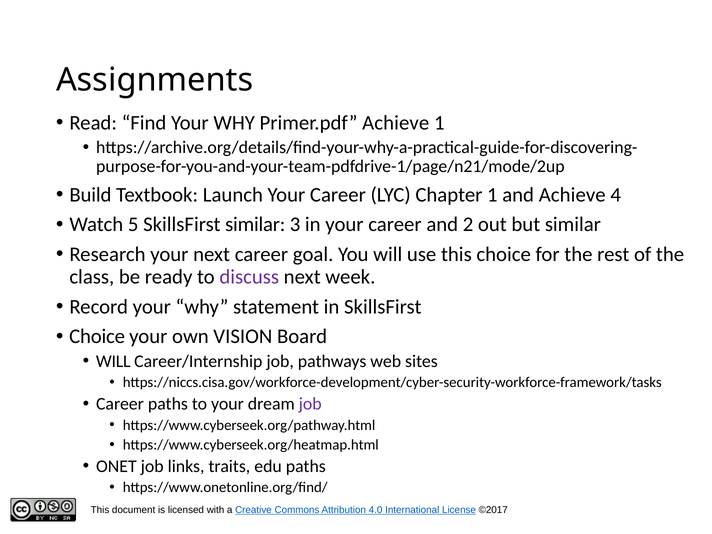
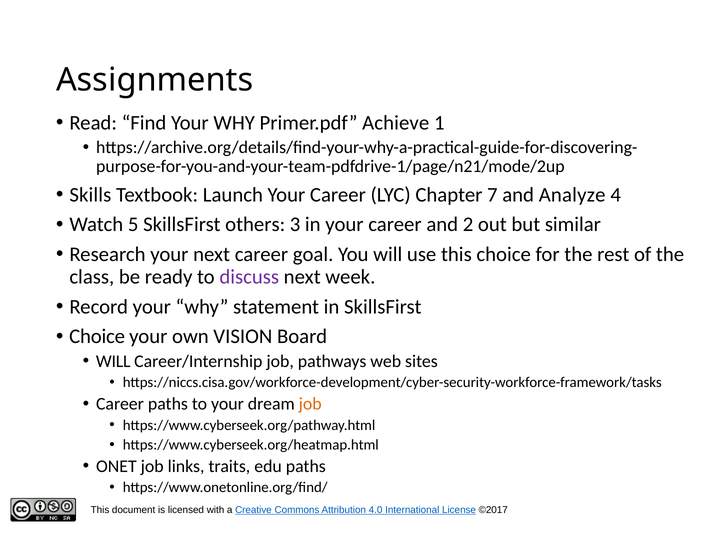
Build: Build -> Skills
Chapter 1: 1 -> 7
and Achieve: Achieve -> Analyze
SkillsFirst similar: similar -> others
job at (310, 404) colour: purple -> orange
